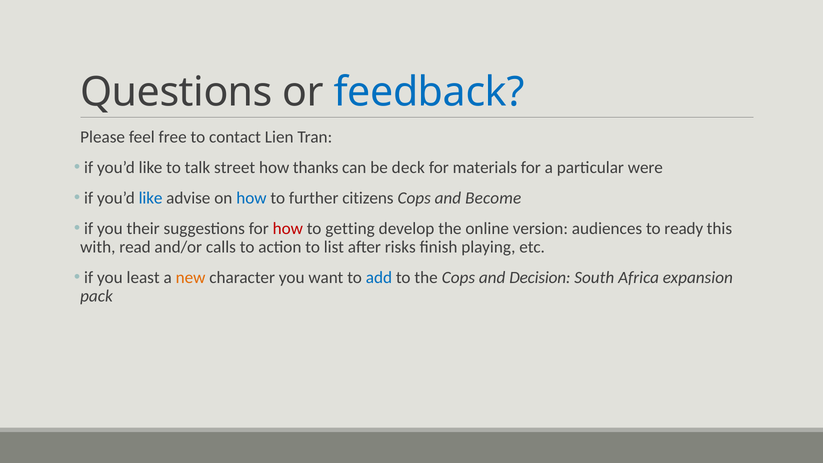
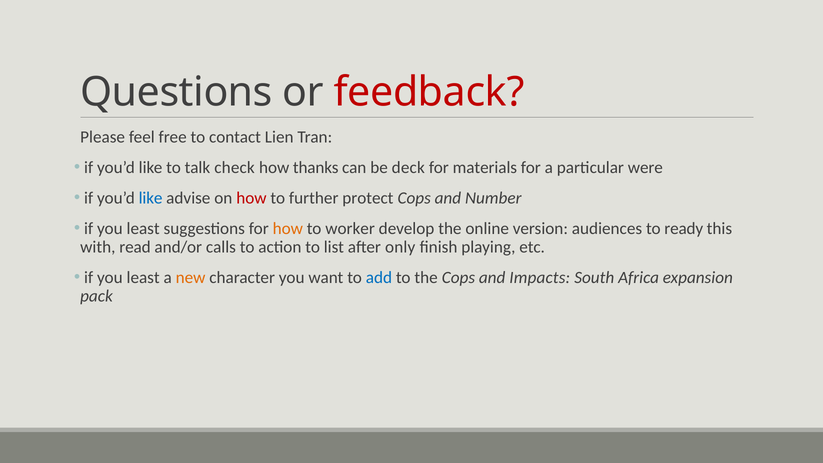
feedback colour: blue -> red
street: street -> check
how at (251, 198) colour: blue -> red
citizens: citizens -> protect
Become: Become -> Number
their at (143, 228): their -> least
how at (288, 228) colour: red -> orange
getting: getting -> worker
risks: risks -> only
Decision: Decision -> Impacts
